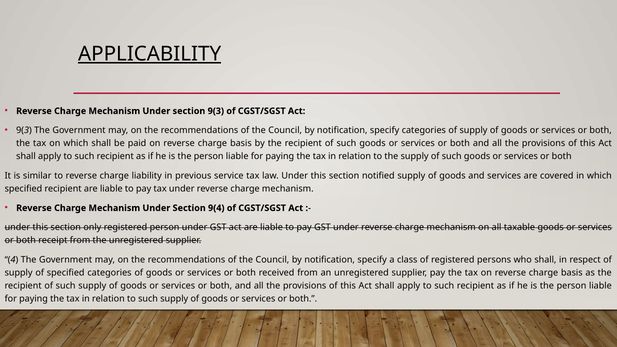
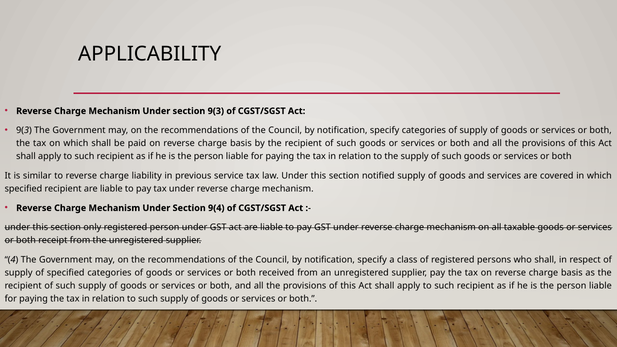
APPLICABILITY underline: present -> none
